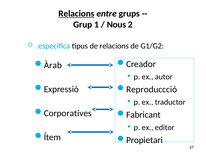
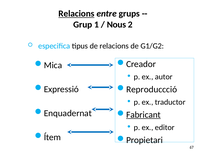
Àrab: Àrab -> Mica
Corporatives: Corporatives -> Enquadernat
Fabricant underline: none -> present
